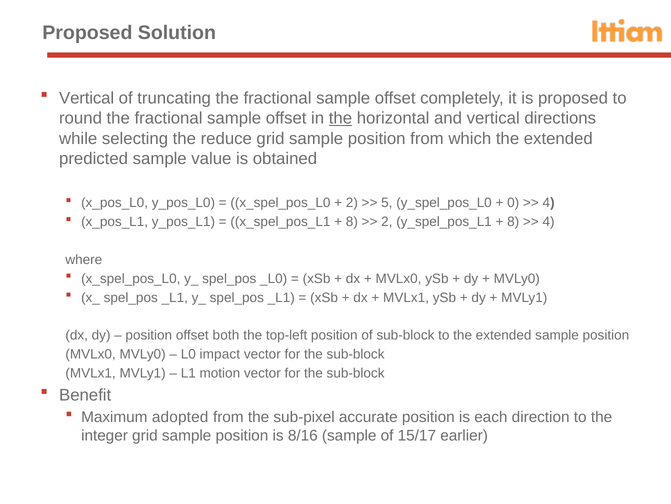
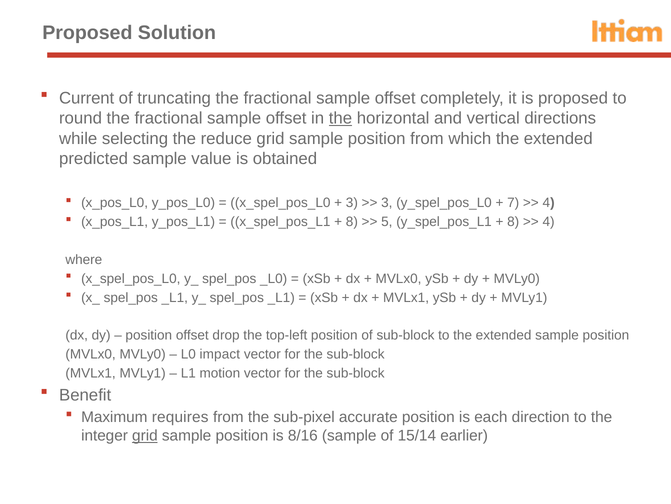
Vertical at (87, 98): Vertical -> Current
2 at (352, 203): 2 -> 3
5 at (387, 203): 5 -> 3
0: 0 -> 7
2 at (387, 221): 2 -> 5
both: both -> drop
adopted: adopted -> requires
grid at (145, 435) underline: none -> present
15/17: 15/17 -> 15/14
